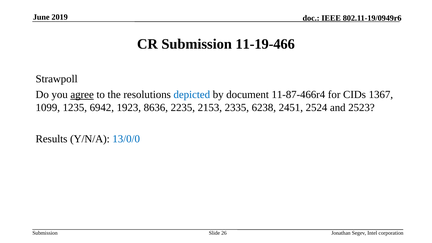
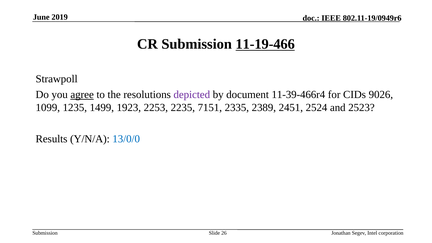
11-19-466 underline: none -> present
depicted colour: blue -> purple
11-87-466r4: 11-87-466r4 -> 11-39-466r4
1367: 1367 -> 9026
6942: 6942 -> 1499
8636: 8636 -> 2253
2153: 2153 -> 7151
6238: 6238 -> 2389
